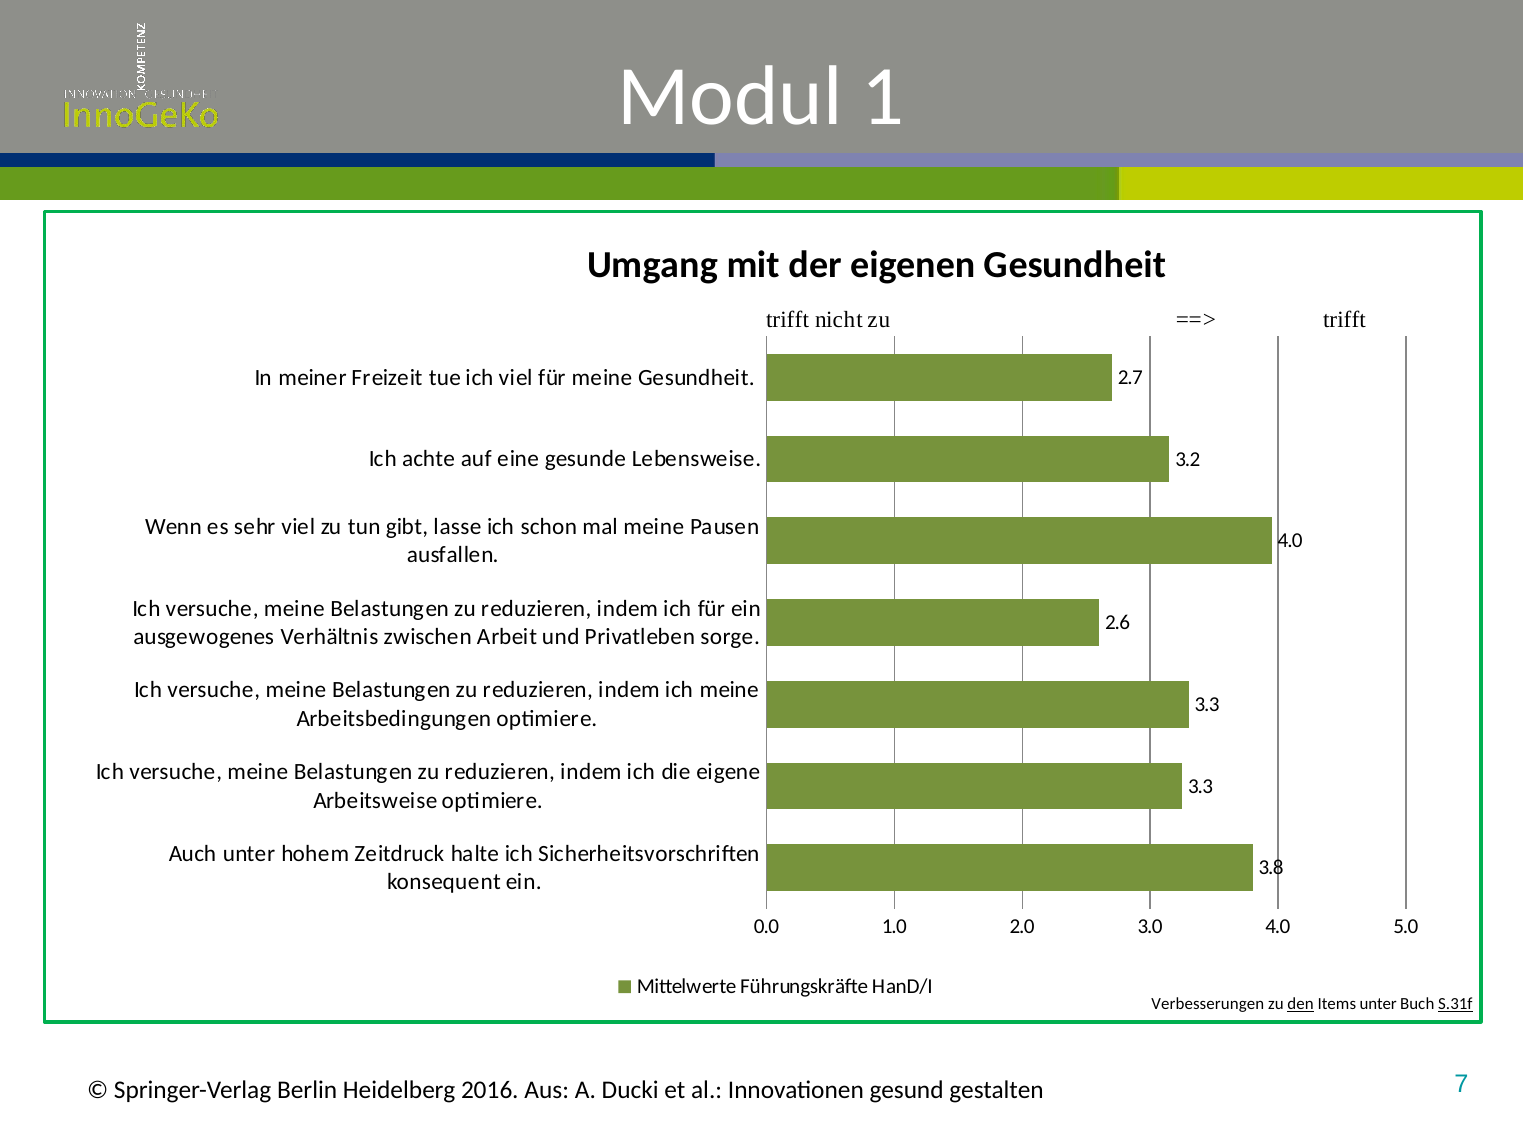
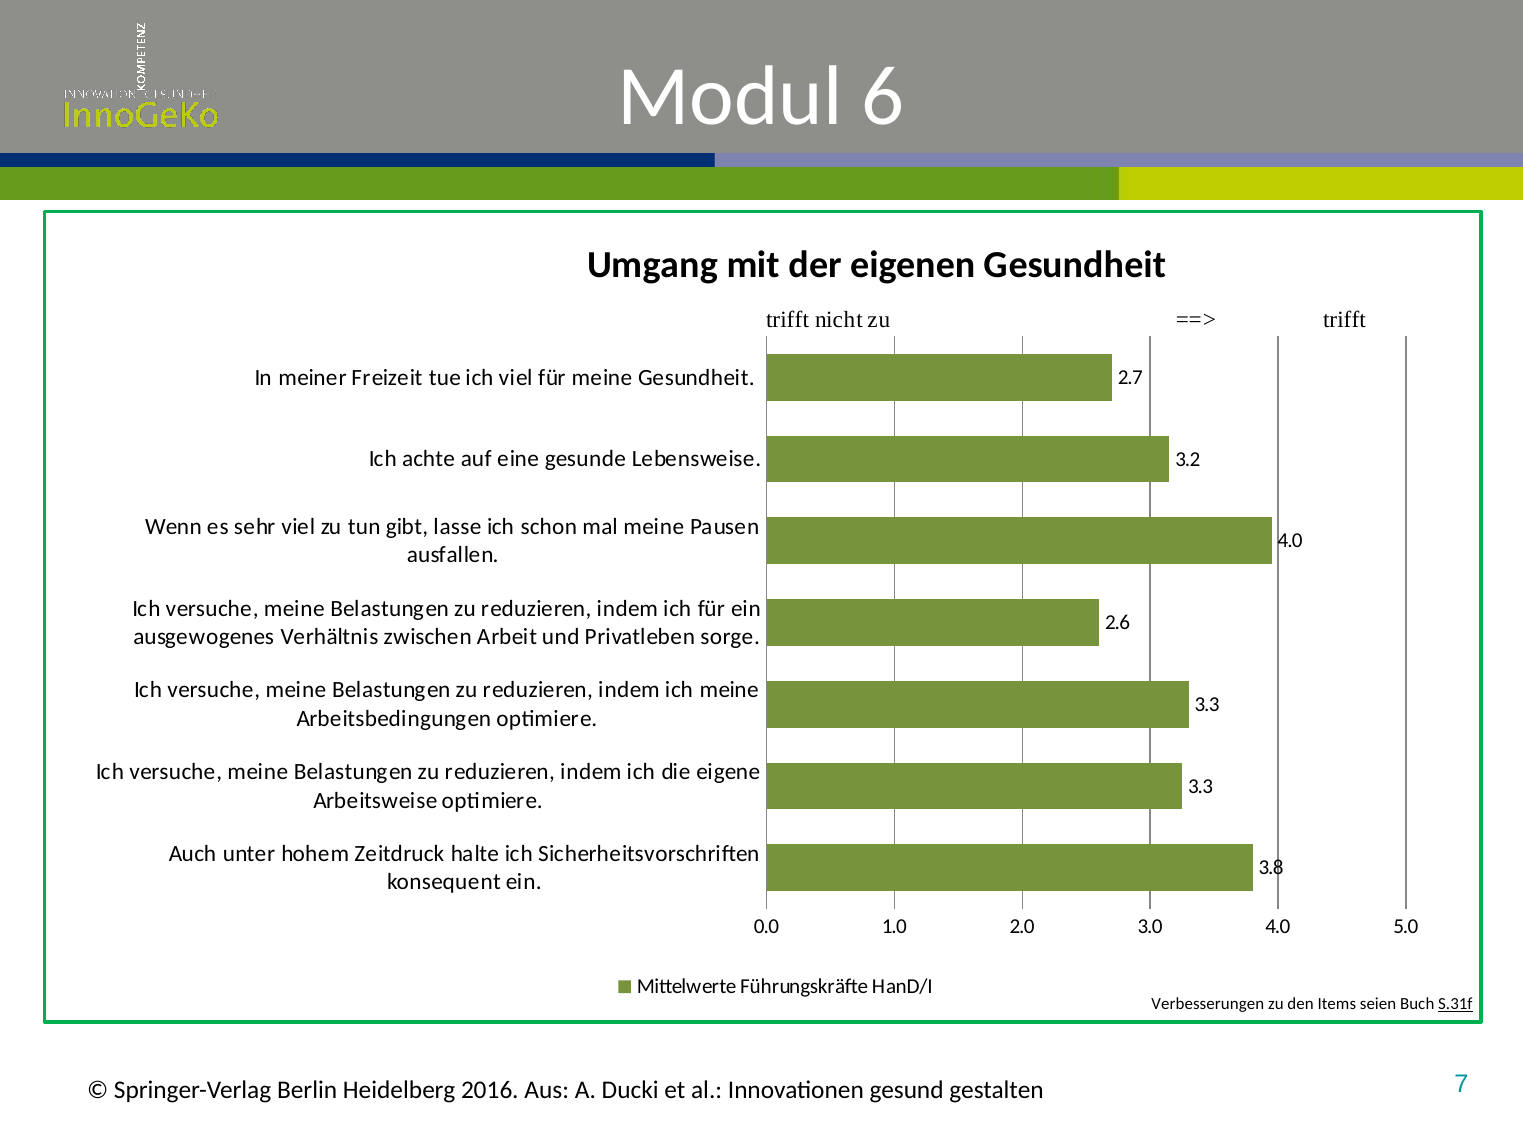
1: 1 -> 6
den underline: present -> none
Items unter: unter -> seien
